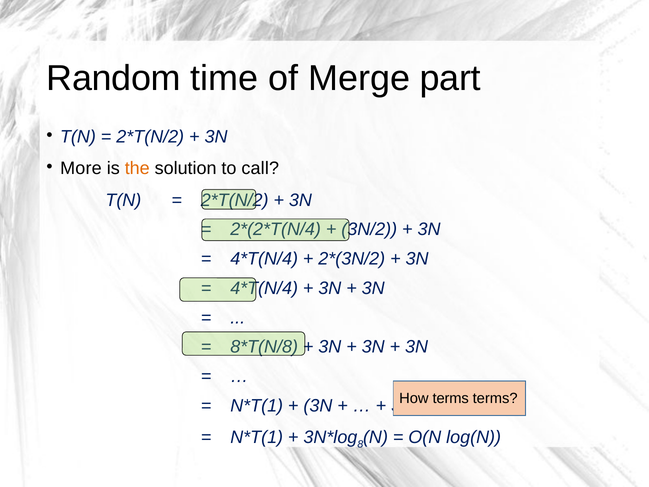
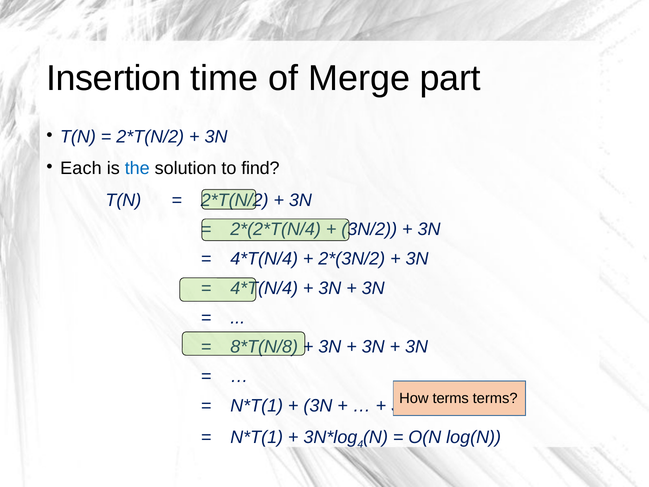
Random: Random -> Insertion
More: More -> Each
the colour: orange -> blue
call: call -> find
8: 8 -> 4
